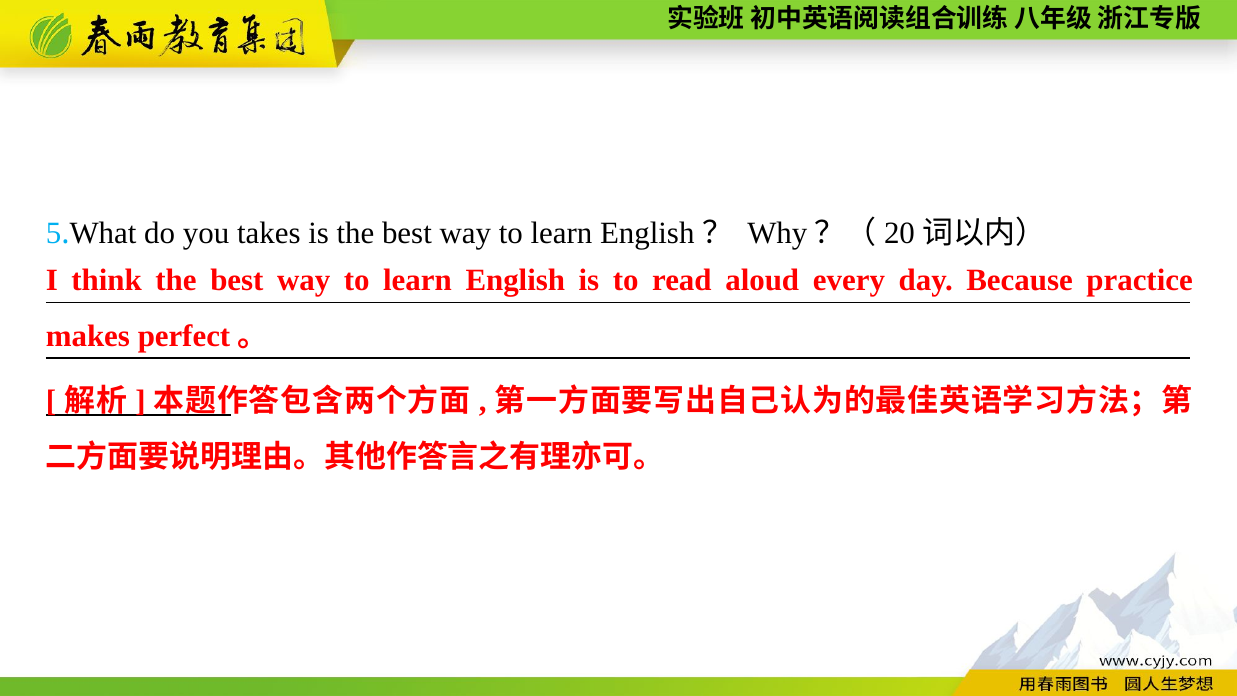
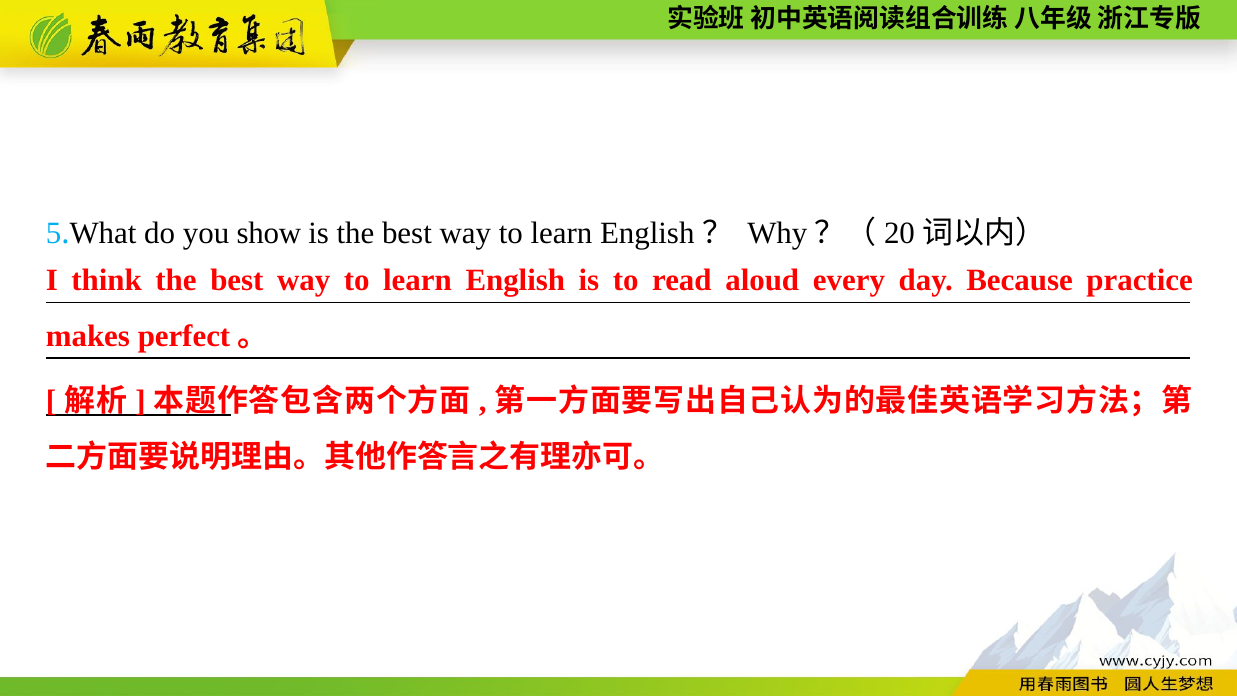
takes: takes -> show
